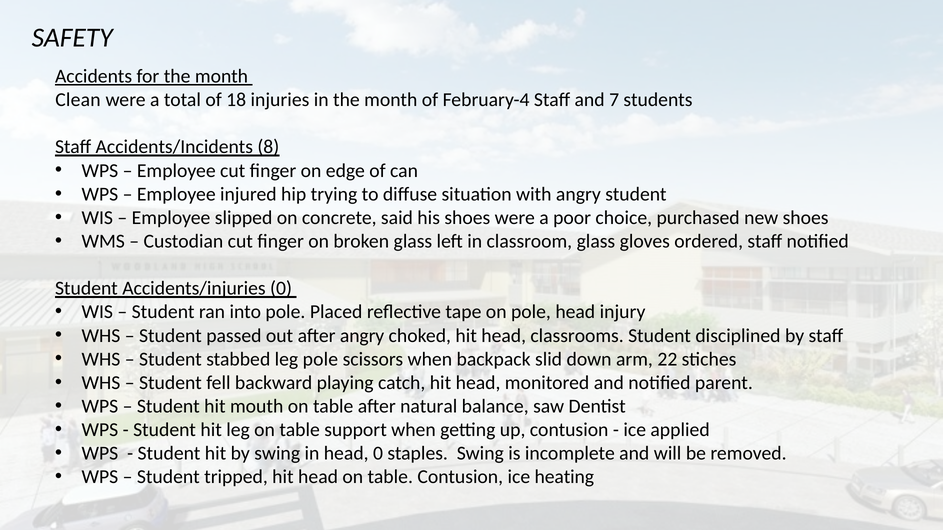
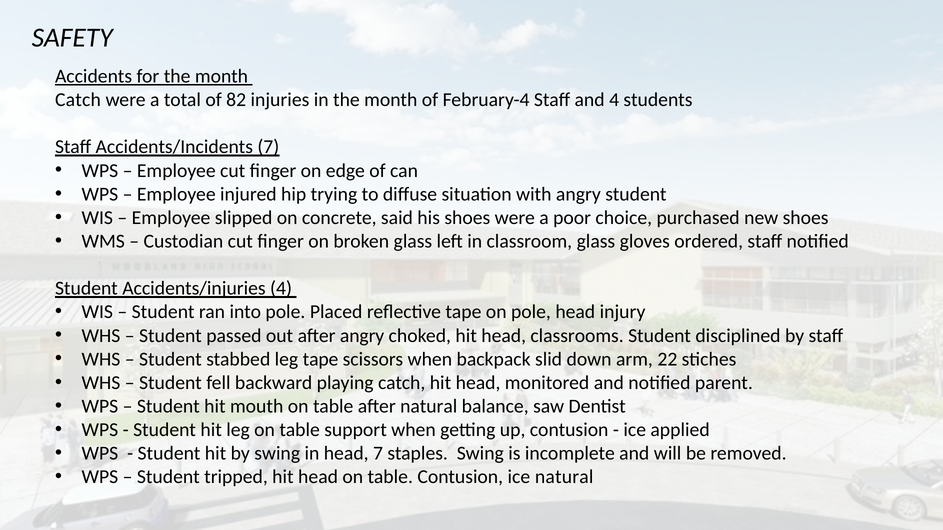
Clean at (78, 100): Clean -> Catch
18: 18 -> 82
and 7: 7 -> 4
Accidents/Incidents 8: 8 -> 7
Accidents/injuries 0: 0 -> 4
leg pole: pole -> tape
head 0: 0 -> 7
ice heating: heating -> natural
